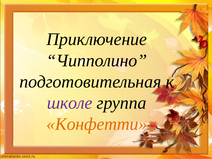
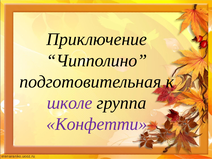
Конфетти colour: orange -> purple
